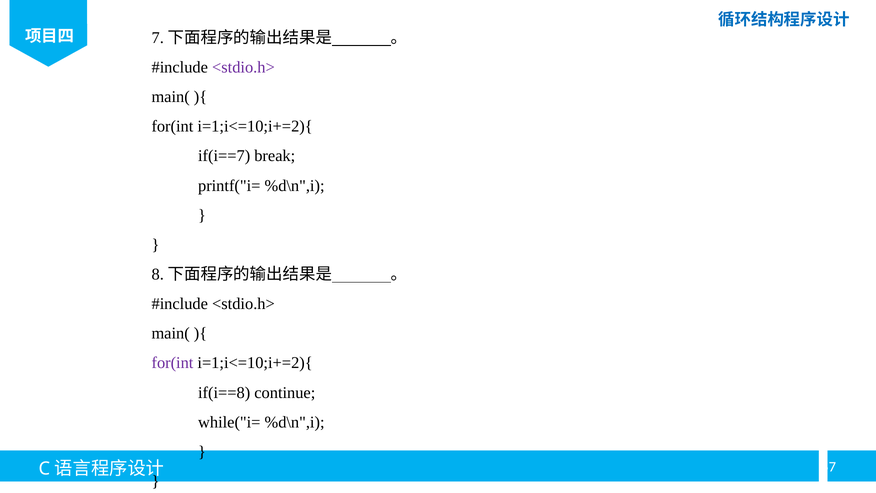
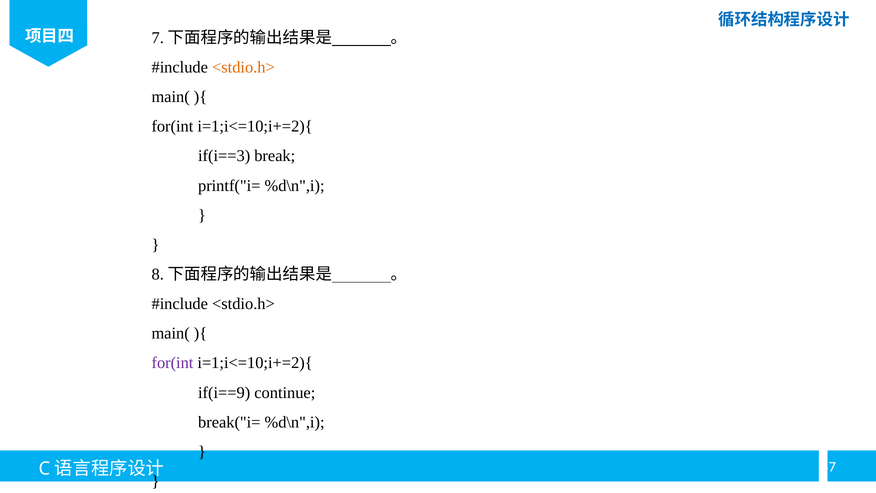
<stdio.h> at (243, 67) colour: purple -> orange
if(i==7: if(i==7 -> if(i==3
if(i==8: if(i==8 -> if(i==9
while("i=: while("i= -> break("i=
